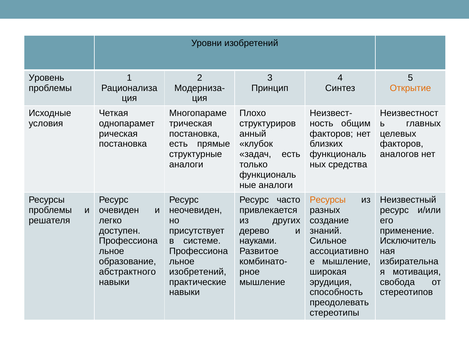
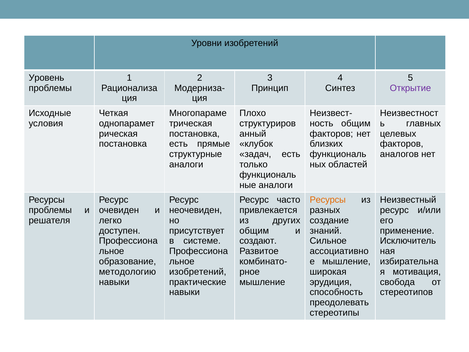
Открытие colour: orange -> purple
средства: средства -> областей
дерево at (254, 231): дерево -> общим
науками: науками -> создают
абстрактного: абстрактного -> методологию
